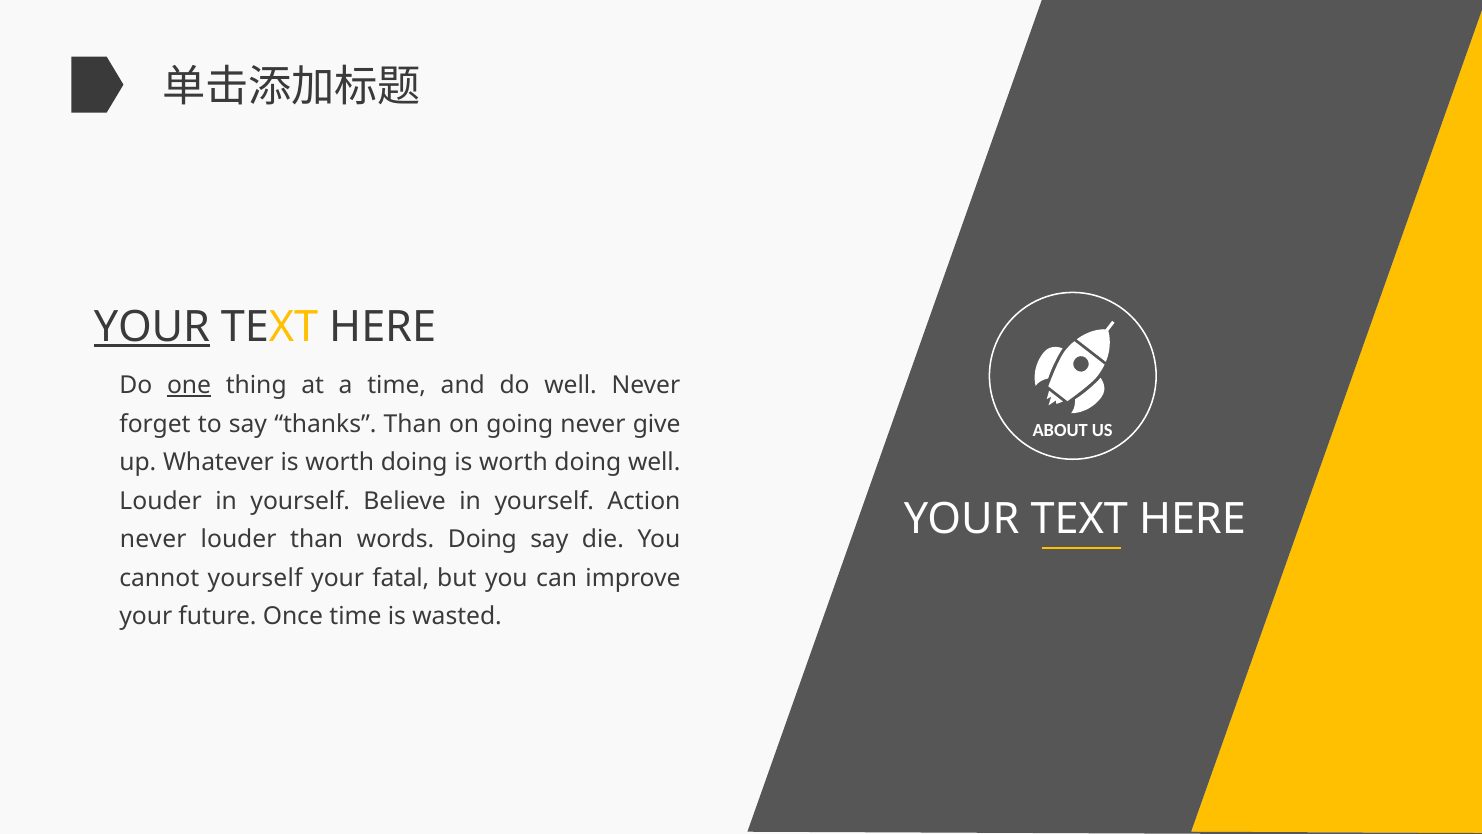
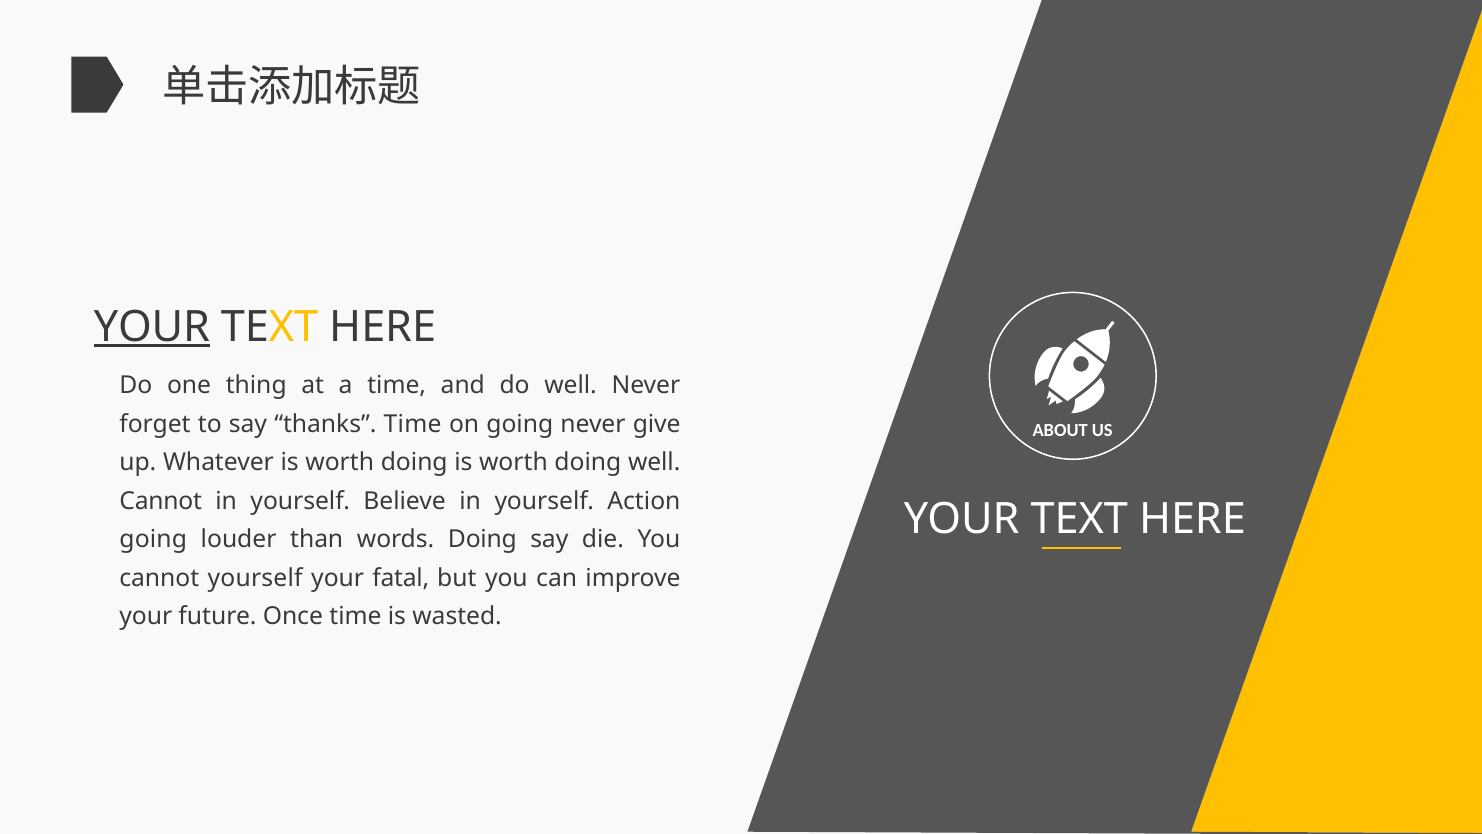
one underline: present -> none
thanks Than: Than -> Time
Louder at (161, 501): Louder -> Cannot
never at (153, 539): never -> going
